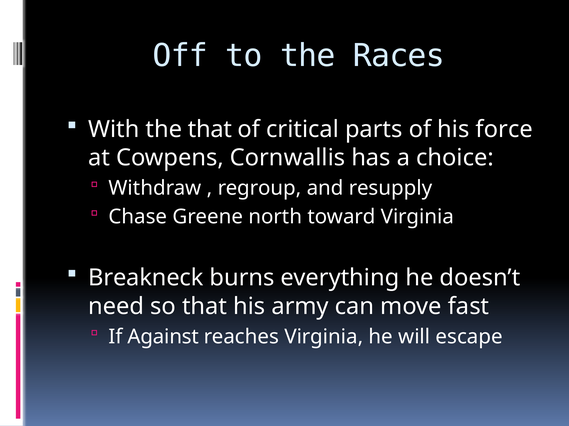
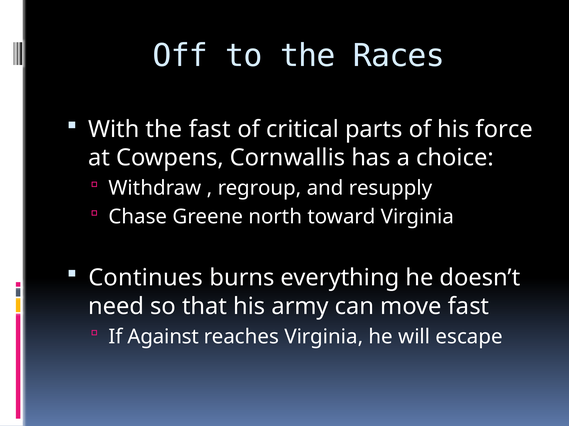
the that: that -> fast
Breakneck: Breakneck -> Continues
